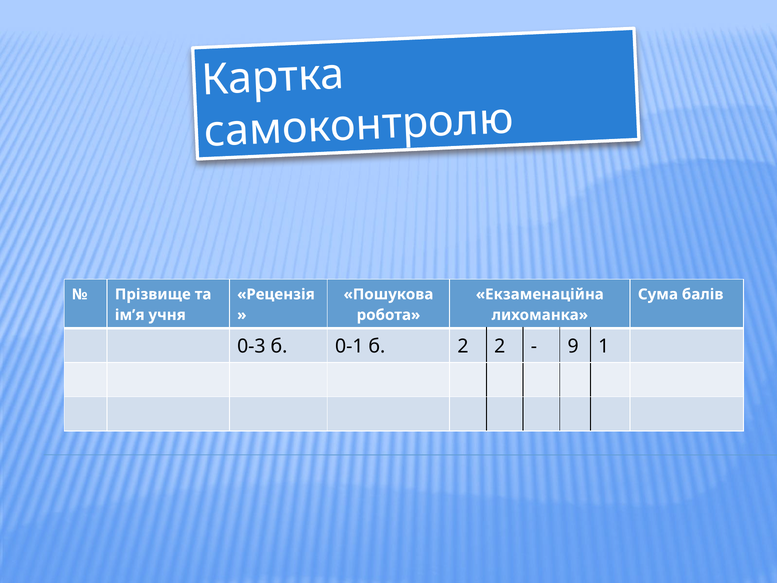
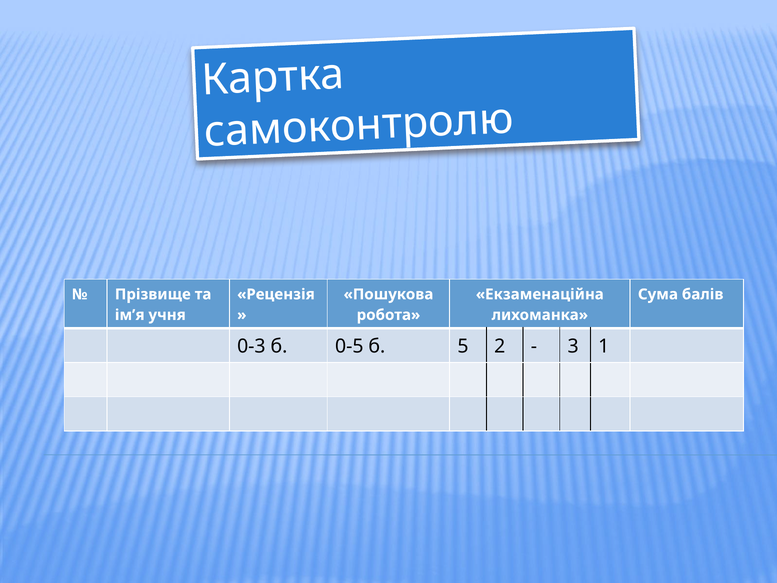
0-1: 0-1 -> 0-5
б 2: 2 -> 5
9: 9 -> 3
